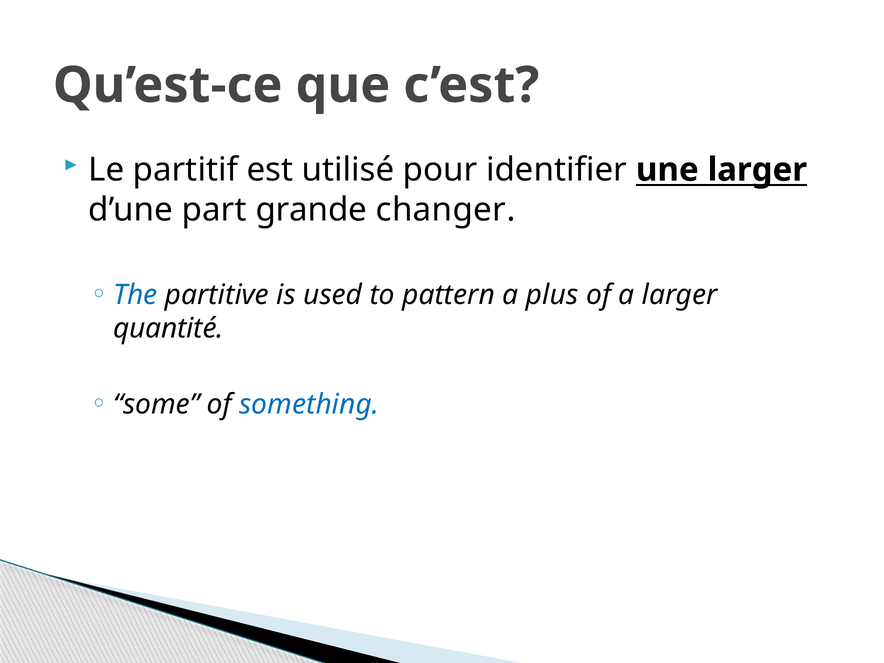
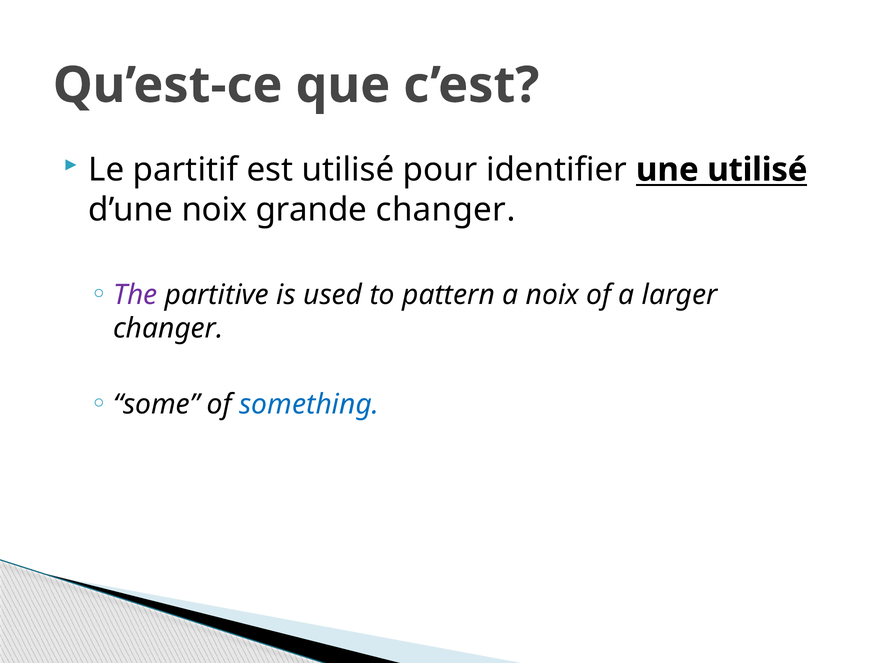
une larger: larger -> utilisé
d’une part: part -> noix
The colour: blue -> purple
a plus: plus -> noix
quantité at (168, 329): quantité -> changer
